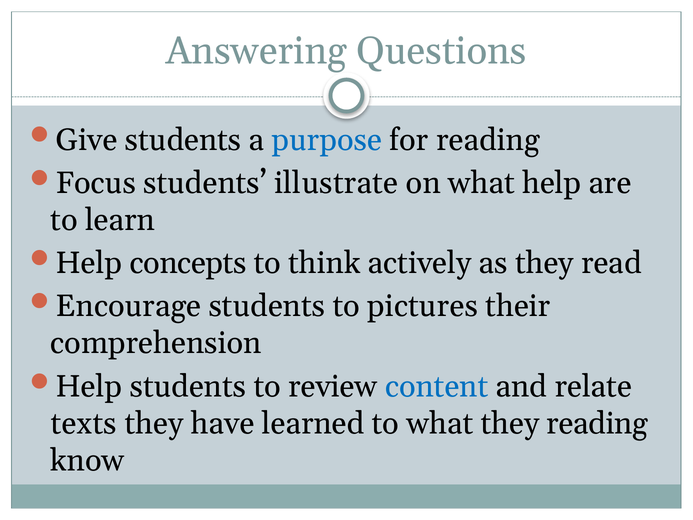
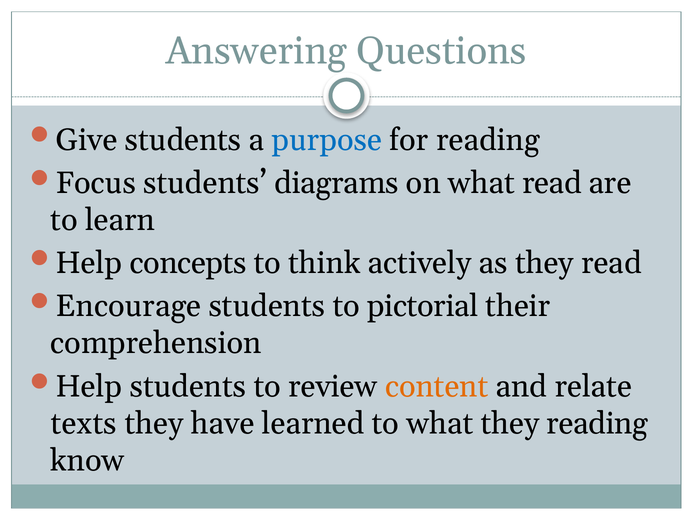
illustrate: illustrate -> diagrams
what help: help -> read
pictures: pictures -> pictorial
content colour: blue -> orange
